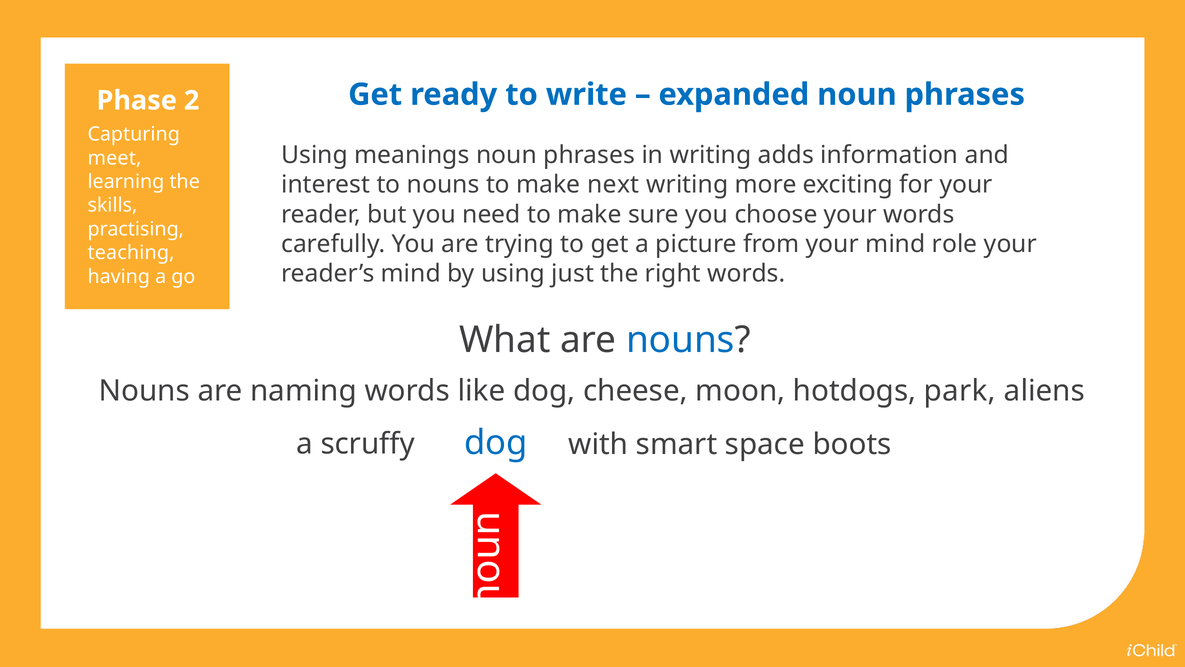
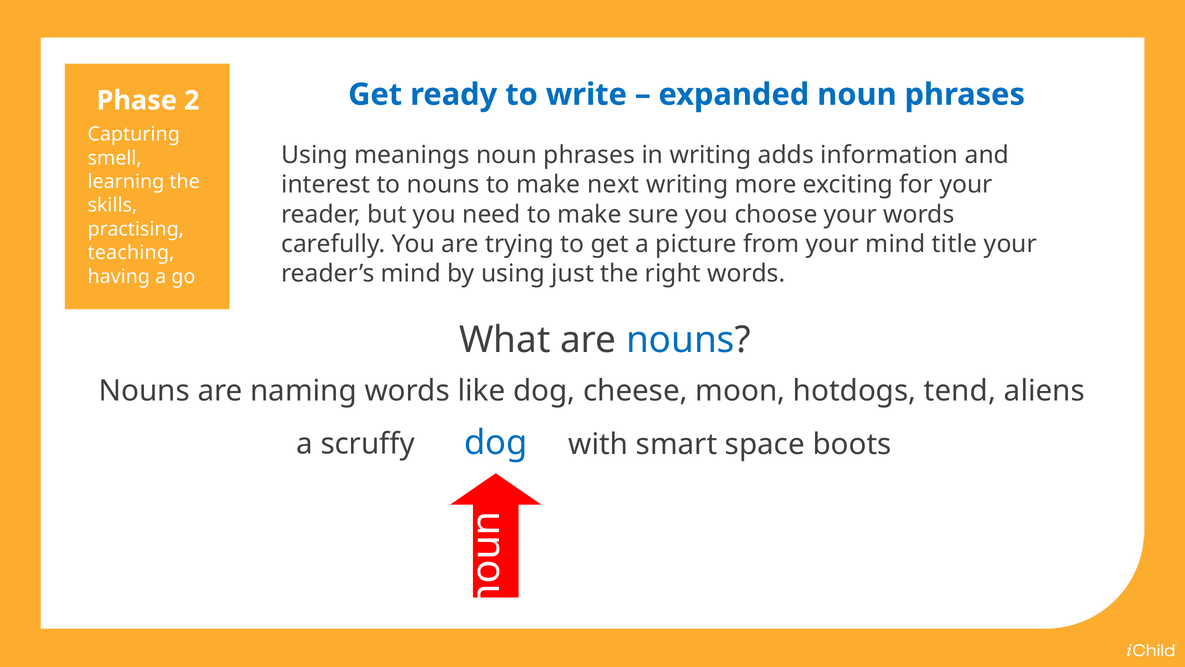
meet: meet -> smell
role: role -> title
park: park -> tend
